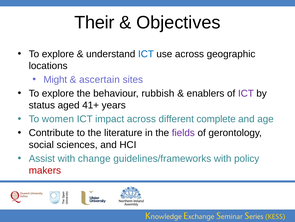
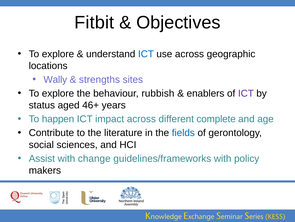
Their: Their -> Fitbit
Might: Might -> Wally
ascertain: ascertain -> strengths
41+: 41+ -> 46+
women: women -> happen
fields colour: purple -> blue
makers colour: red -> black
